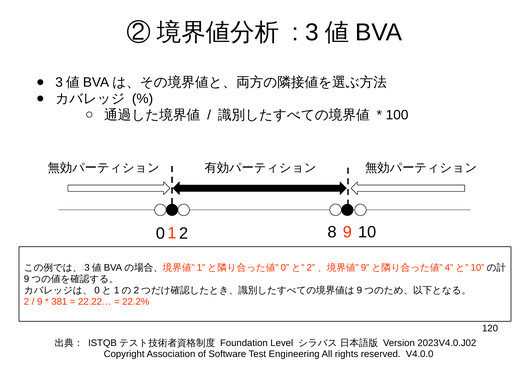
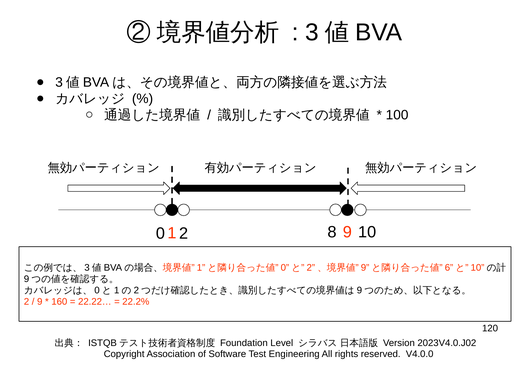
4: 4 -> 6
381: 381 -> 160
